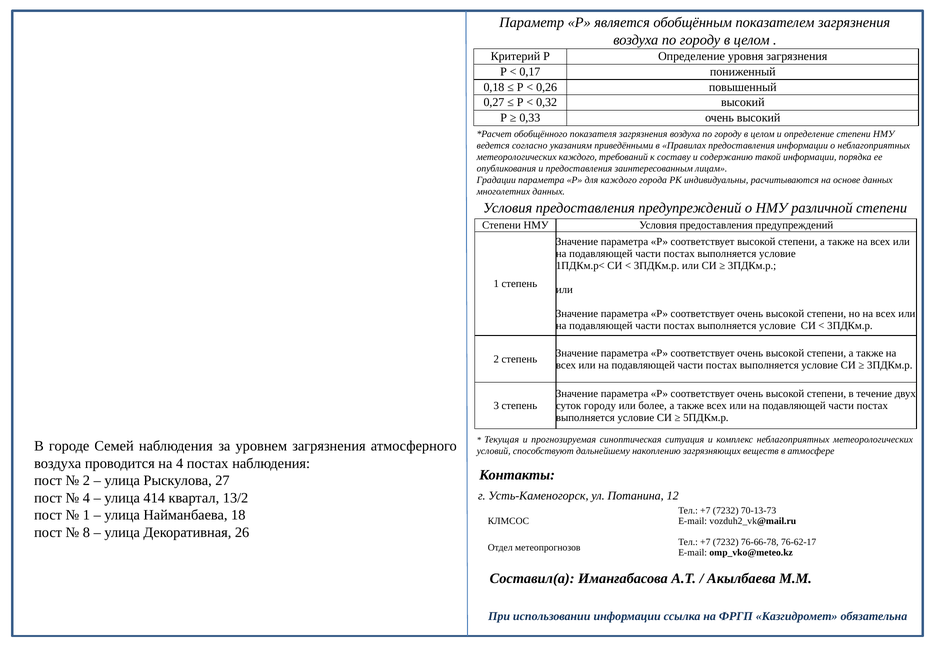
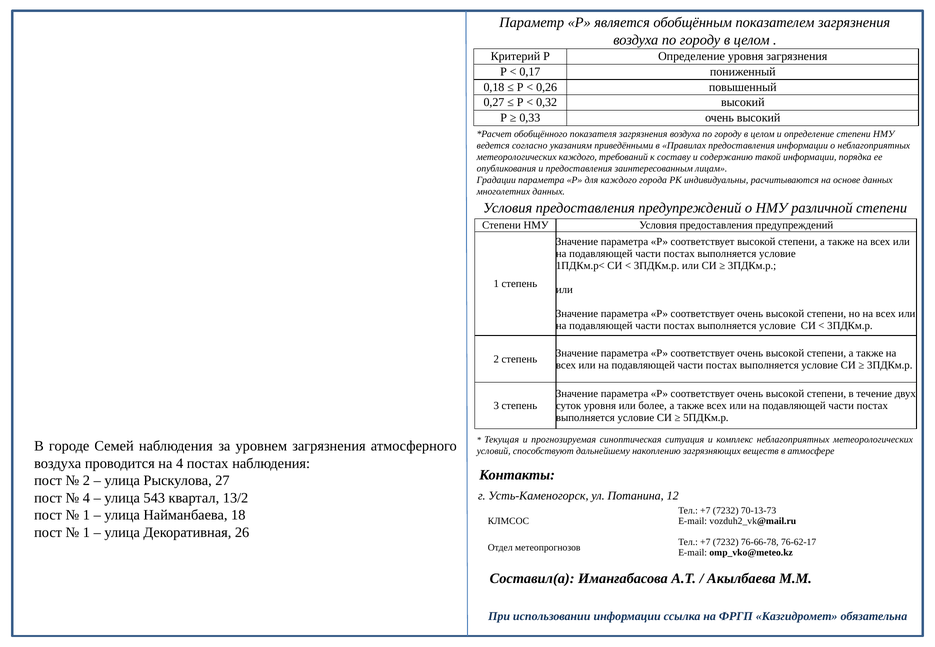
суток городу: городу -> уровня
414: 414 -> 543
8 at (86, 533): 8 -> 1
